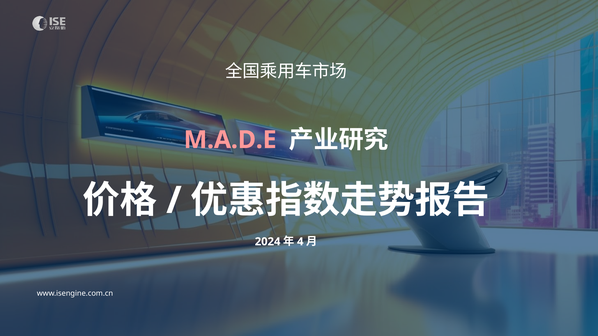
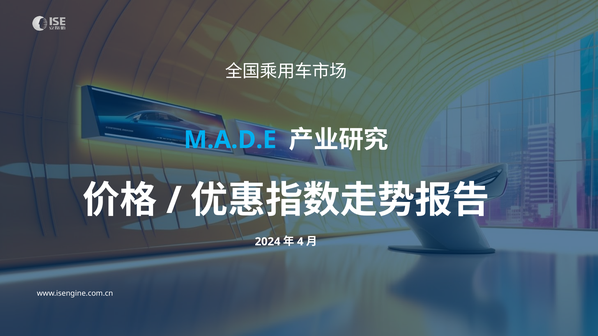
M.A.D.E colour: pink -> light blue
